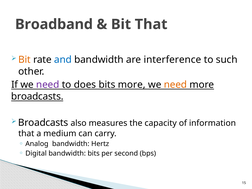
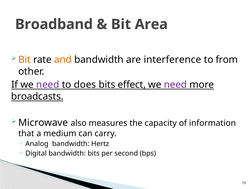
Bit That: That -> Area
and colour: blue -> orange
such: such -> from
bits more: more -> effect
need at (175, 85) colour: orange -> purple
Broadcasts at (43, 123): Broadcasts -> Microwave
